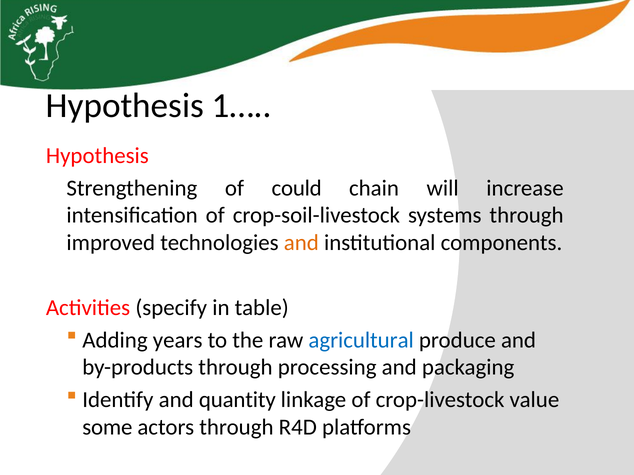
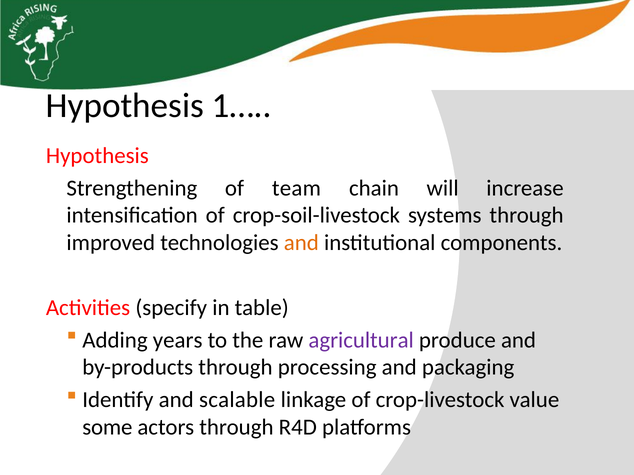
could: could -> team
agricultural colour: blue -> purple
quantity: quantity -> scalable
